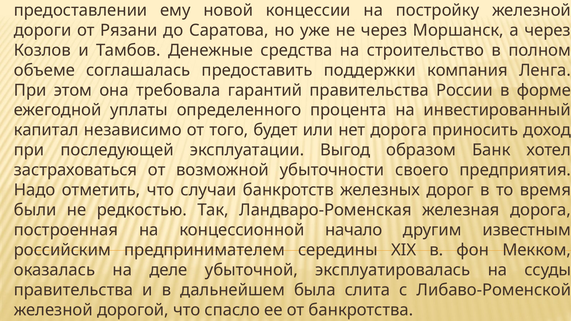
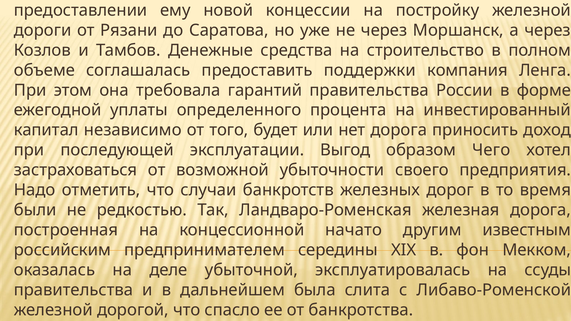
Банк: Банк -> Чего
начало: начало -> начато
